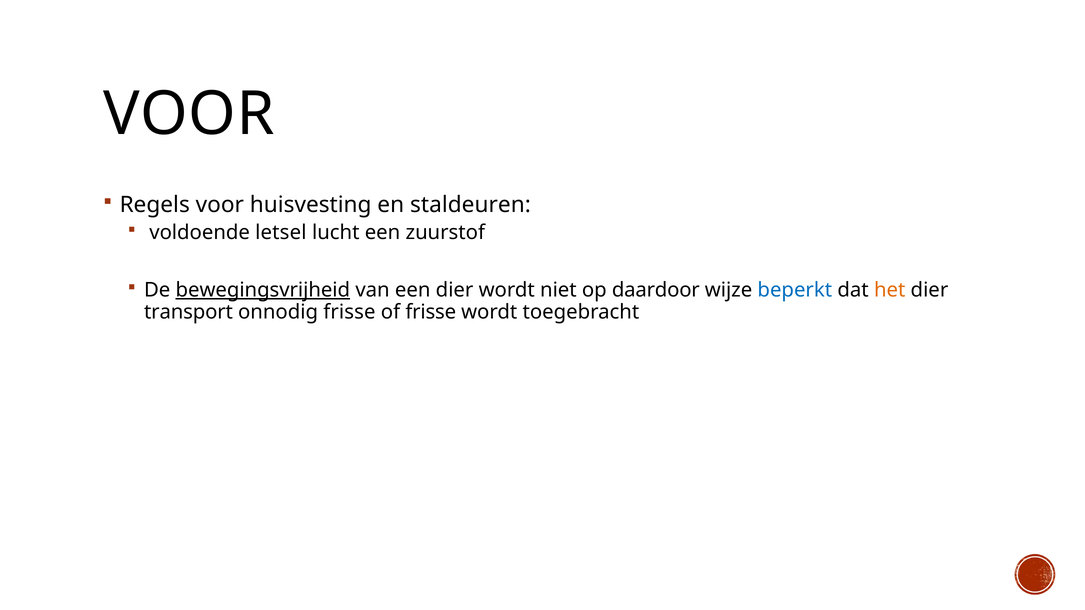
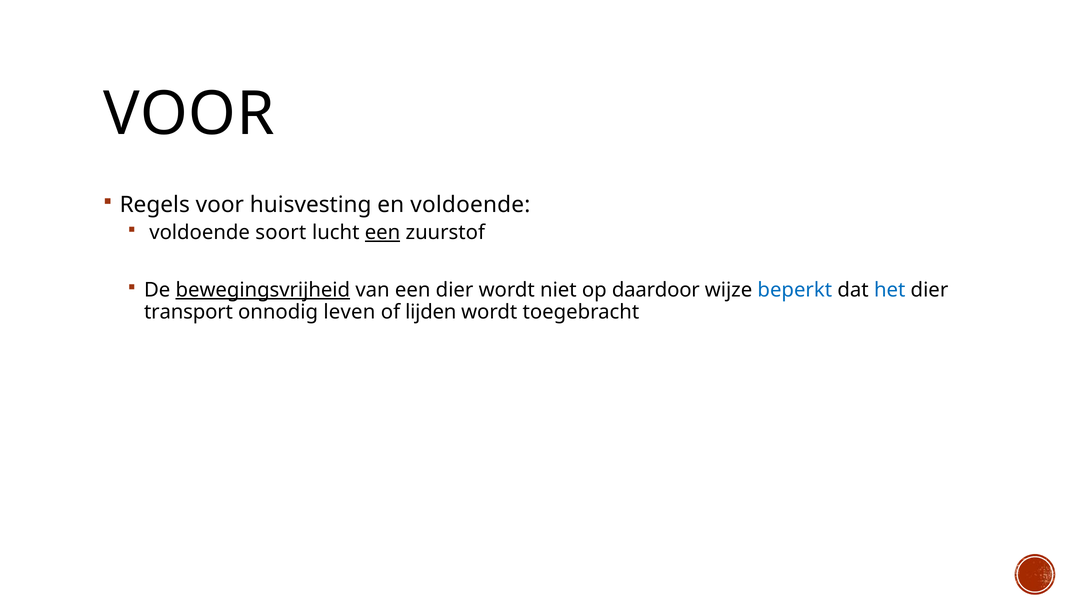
en staldeuren: staldeuren -> voldoende
letsel: letsel -> soort
een at (383, 233) underline: none -> present
het colour: orange -> blue
onnodig frisse: frisse -> leven
of frisse: frisse -> lijden
